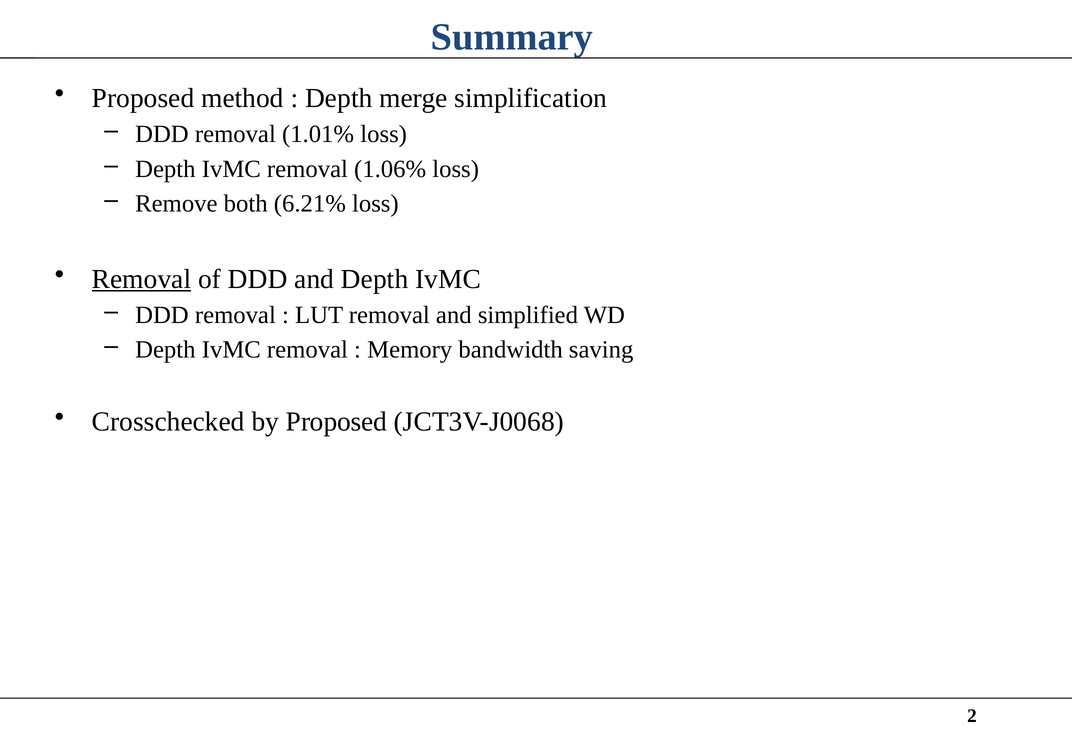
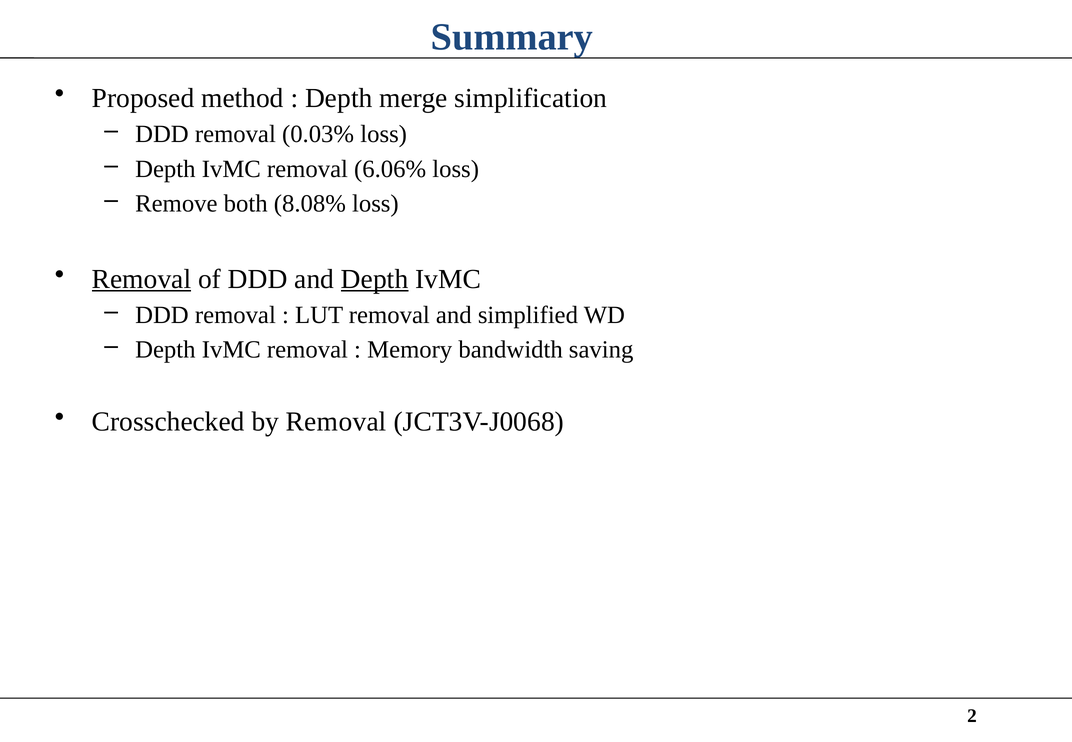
1.01%: 1.01% -> 0.03%
1.06%: 1.06% -> 6.06%
6.21%: 6.21% -> 8.08%
Depth at (375, 279) underline: none -> present
by Proposed: Proposed -> Removal
